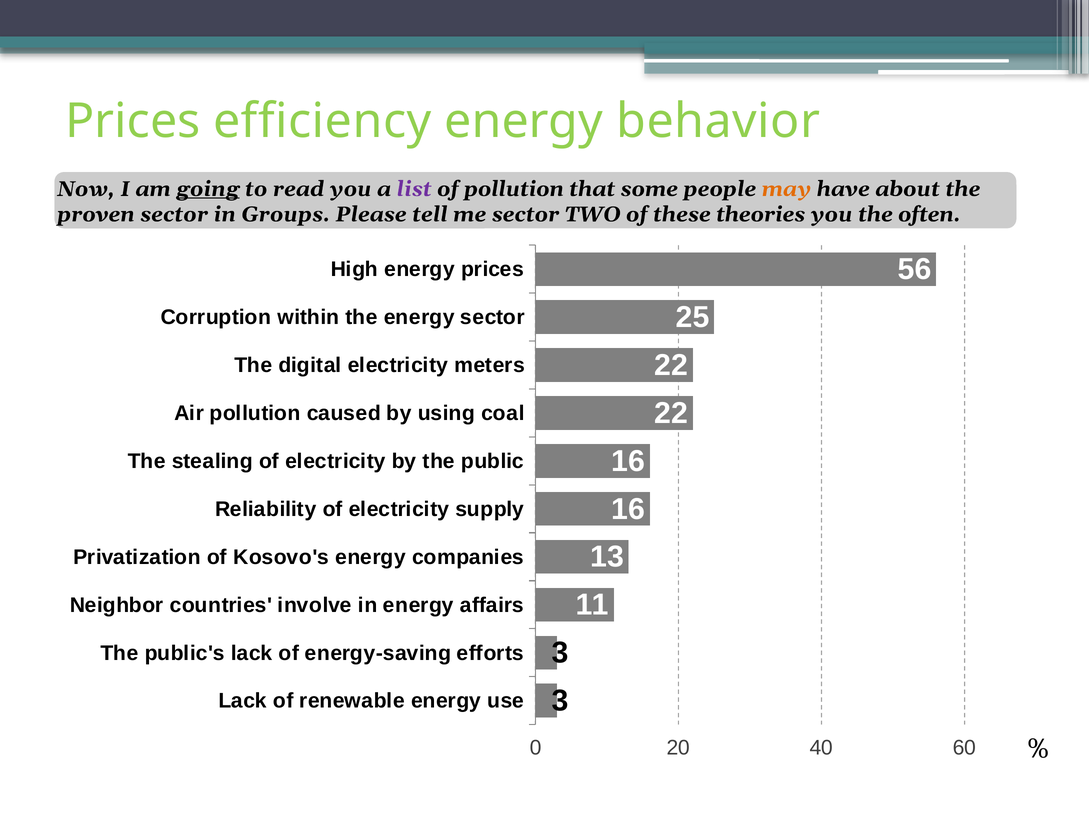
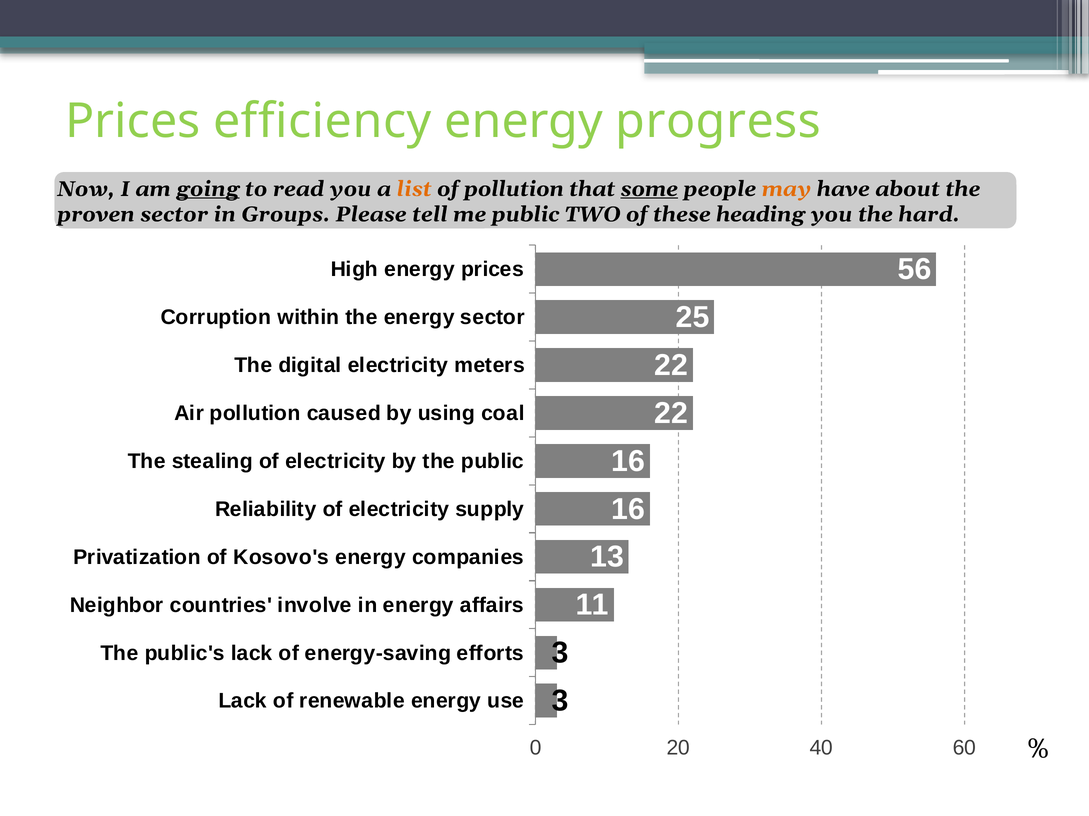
behavior: behavior -> progress
list colour: purple -> orange
some underline: none -> present
me sector: sector -> public
theories: theories -> heading
often: often -> hard
